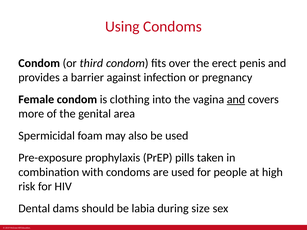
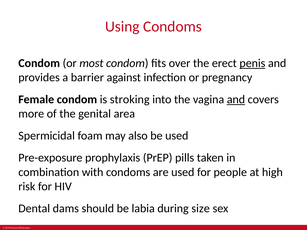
third: third -> most
penis underline: none -> present
clothing: clothing -> stroking
